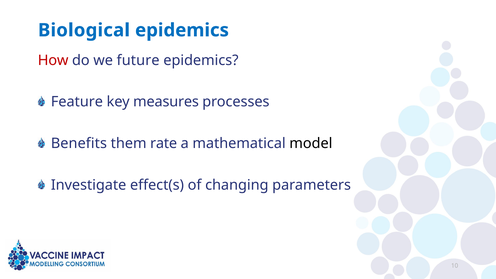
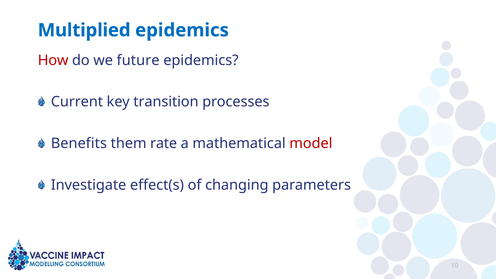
Biological: Biological -> Multiplied
Feature: Feature -> Current
measures: measures -> transition
model colour: black -> red
